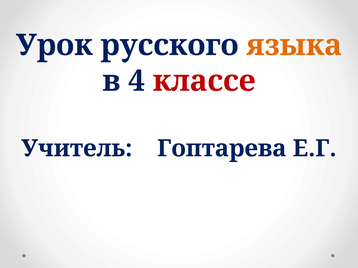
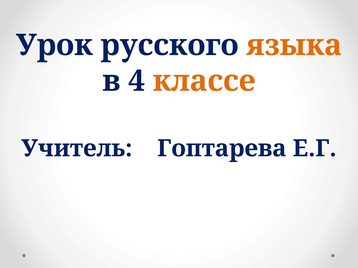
классе colour: red -> orange
